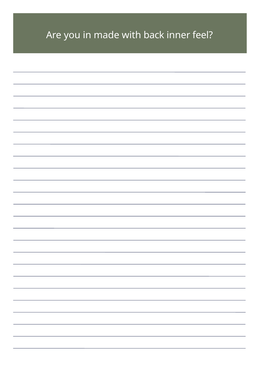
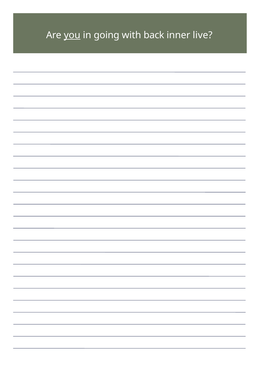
you underline: none -> present
made: made -> going
feel: feel -> live
